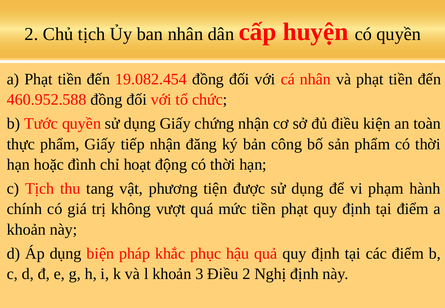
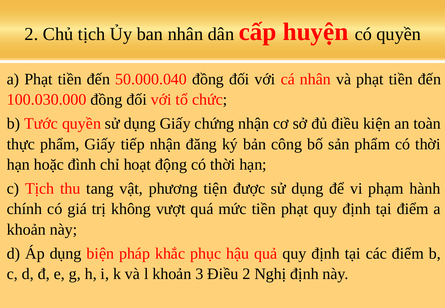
19.082.454: 19.082.454 -> 50.000.040
460.952.588: 460.952.588 -> 100.030.000
